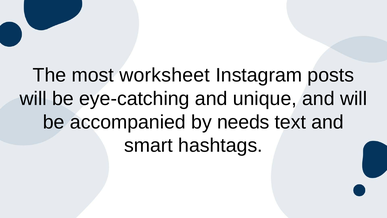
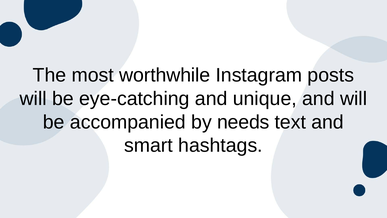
worksheet: worksheet -> worthwhile
